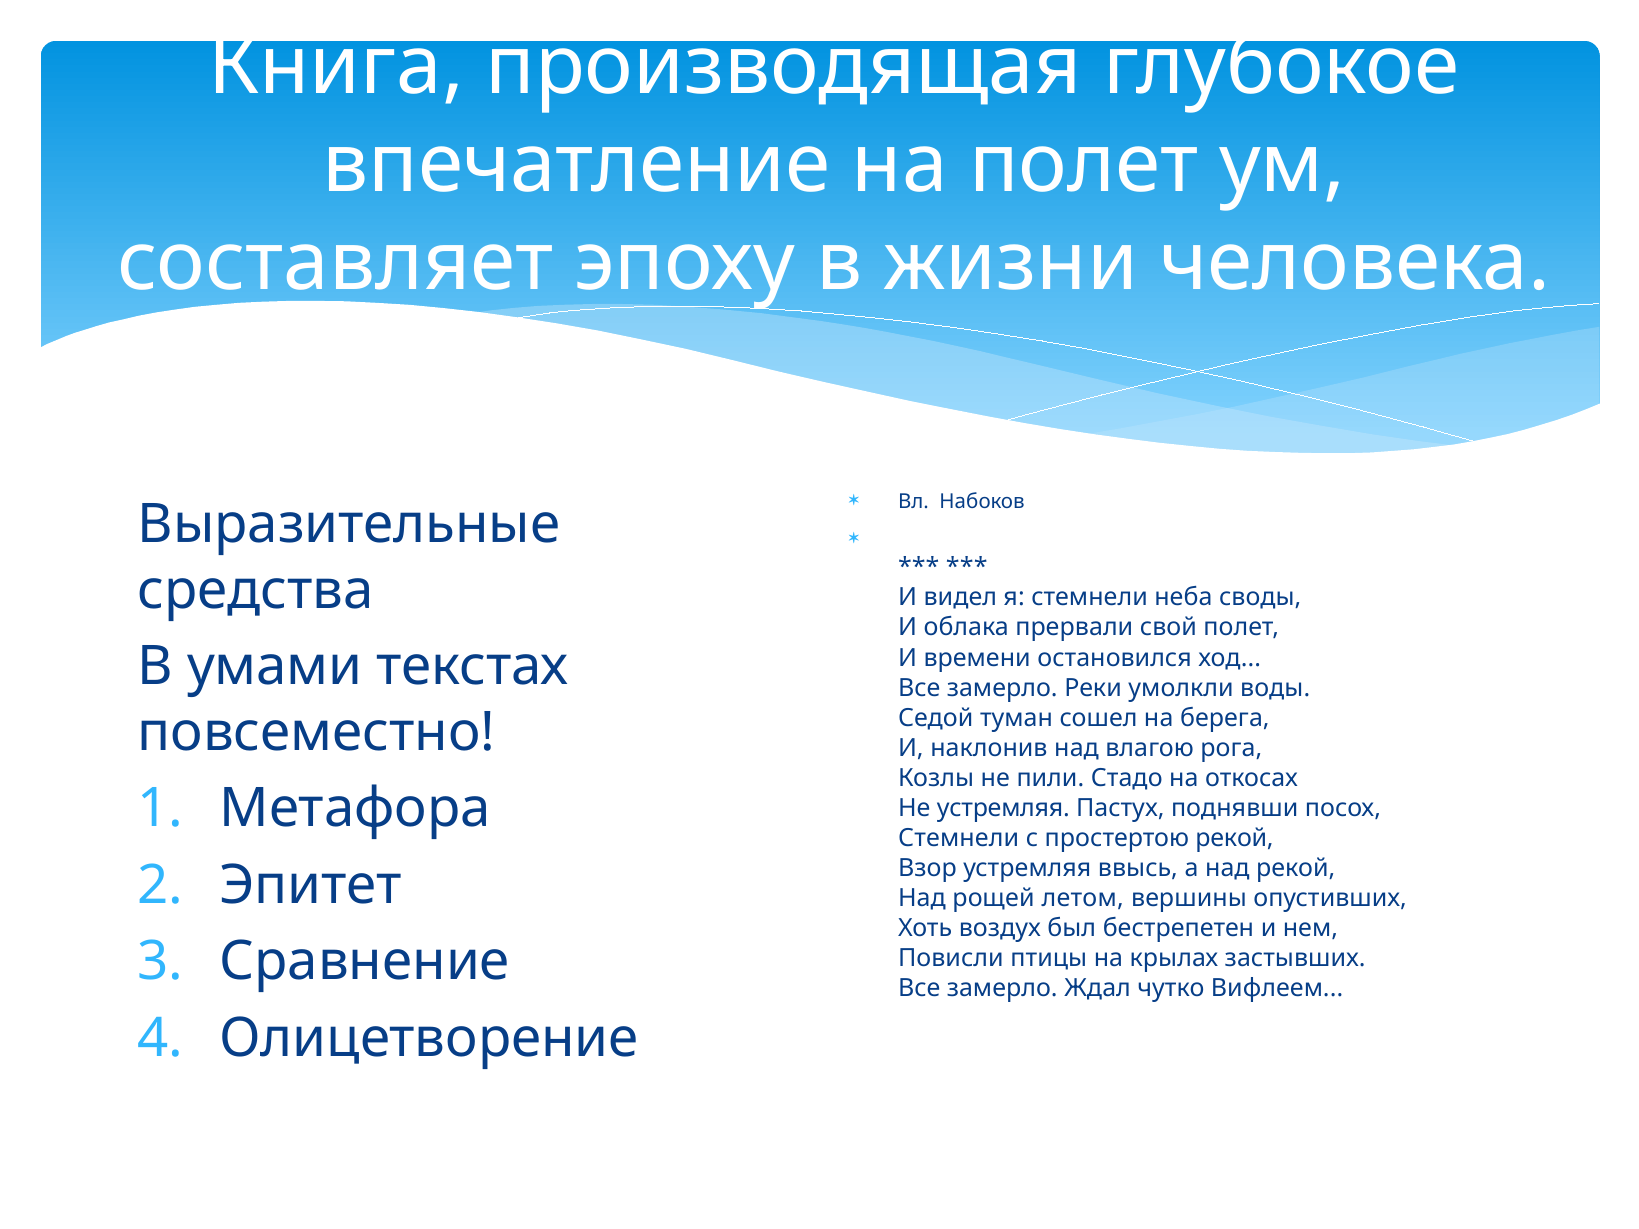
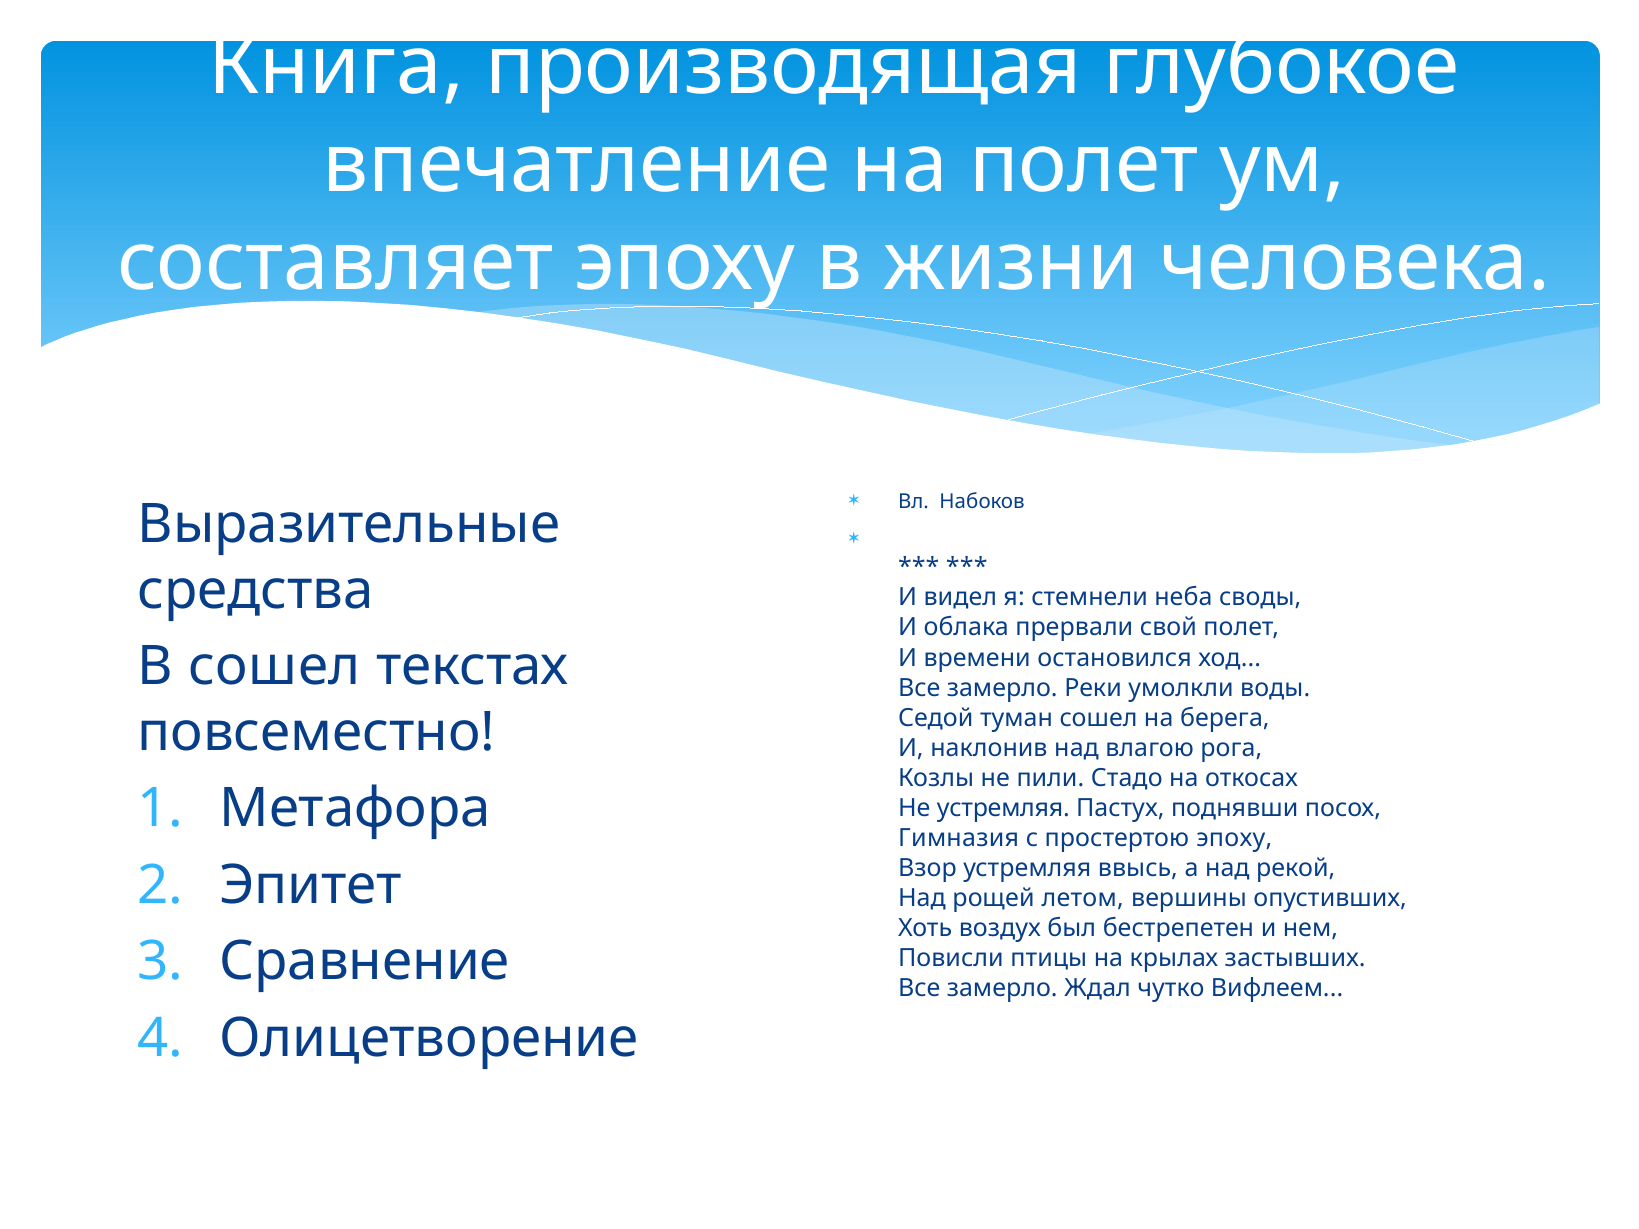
В умами: умами -> сошел
Стемнели at (959, 838): Стемнели -> Гимназия
простертою рекой: рекой -> эпоху
